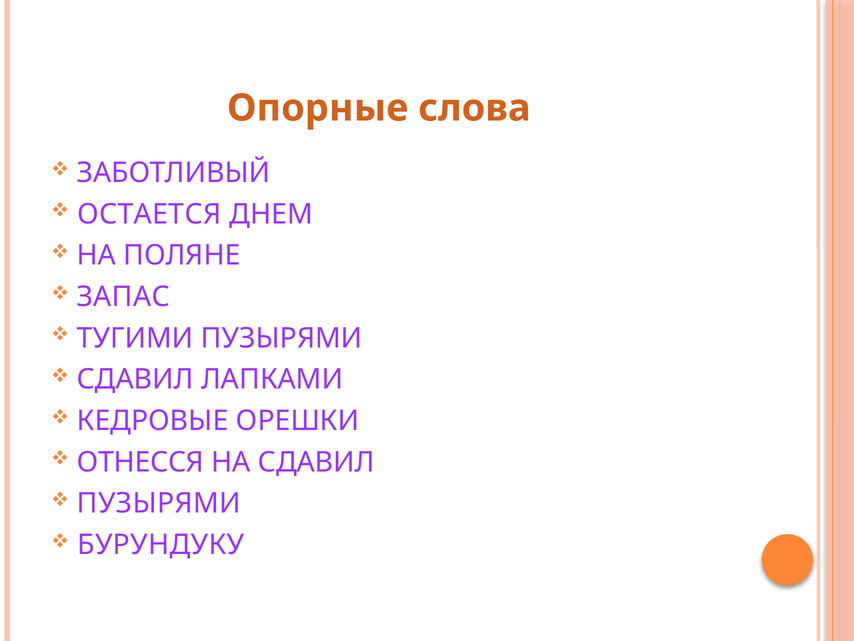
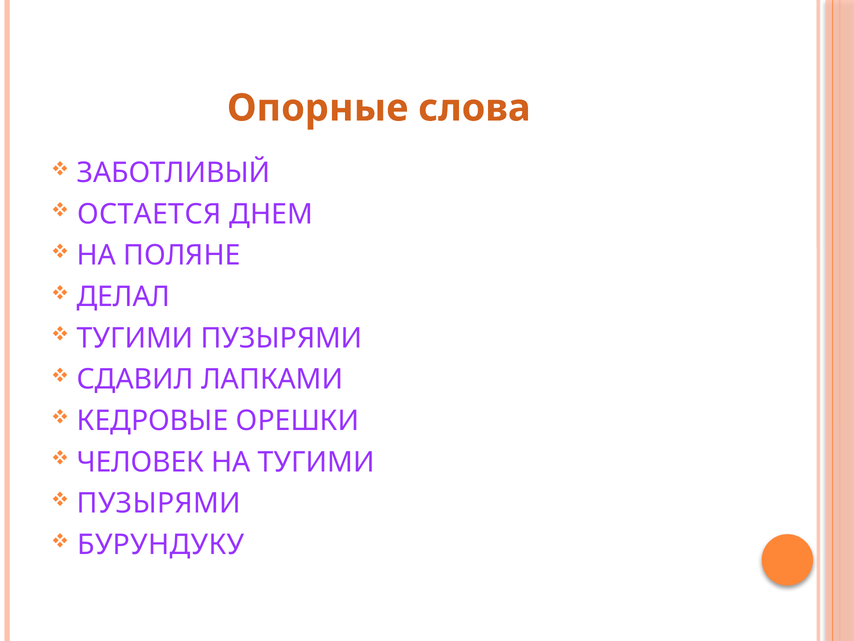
ЗАПАС: ЗАПАС -> ДЕЛАЛ
ОТНЕССЯ: ОТНЕССЯ -> ЧЕЛОВЕК
НА СДАВИЛ: СДАВИЛ -> ТУГИМИ
